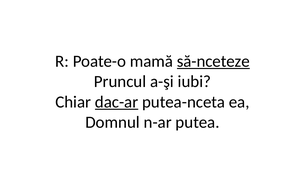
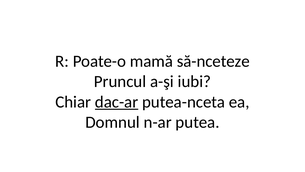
să-nceteze underline: present -> none
